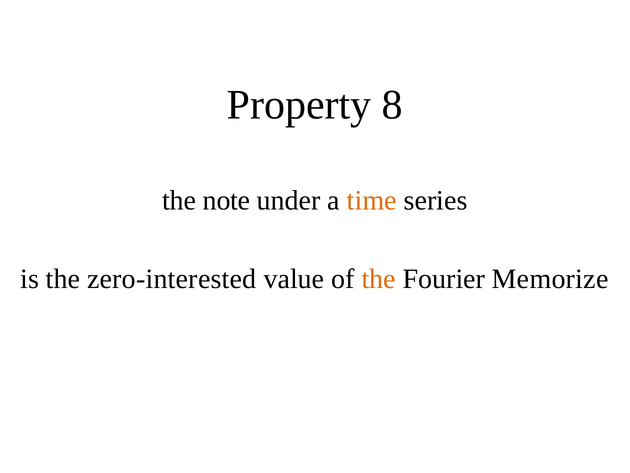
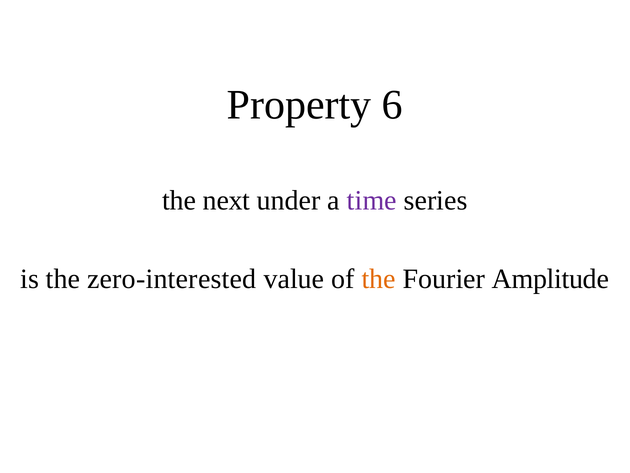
8: 8 -> 6
note: note -> next
time colour: orange -> purple
Memorize: Memorize -> Amplitude
